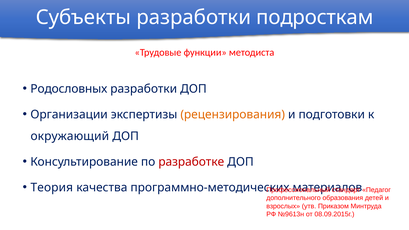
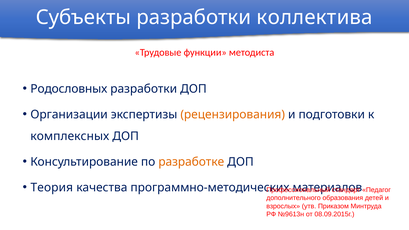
подросткам: подросткам -> коллектива
окружающий: окружающий -> комплексных
разработке colour: red -> orange
